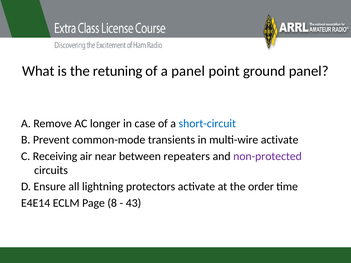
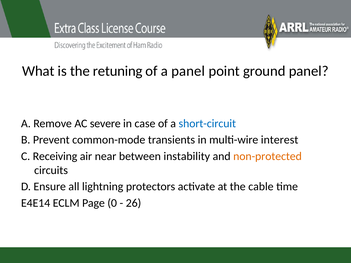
longer: longer -> severe
multi-wire activate: activate -> interest
repeaters: repeaters -> instability
non-protected colour: purple -> orange
order: order -> cable
8: 8 -> 0
43: 43 -> 26
